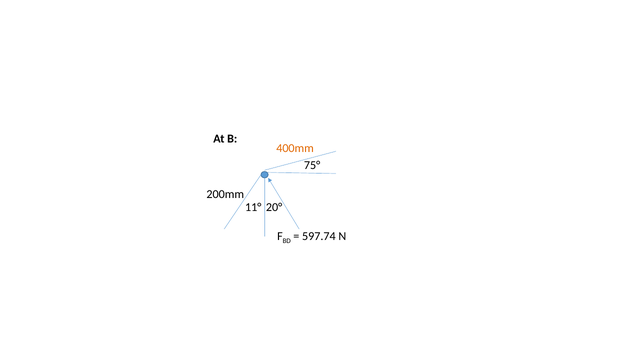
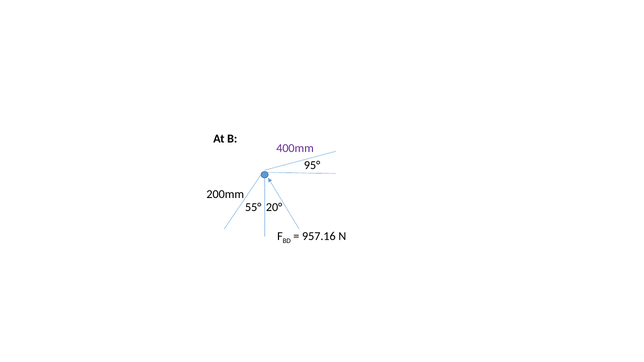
400mm colour: orange -> purple
75°: 75° -> 95°
11°: 11° -> 55°
597.74: 597.74 -> 957.16
